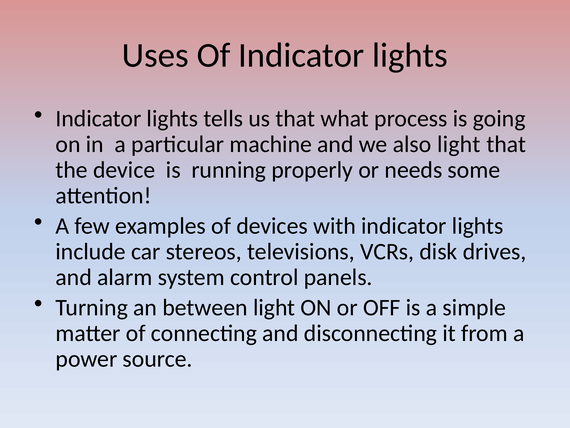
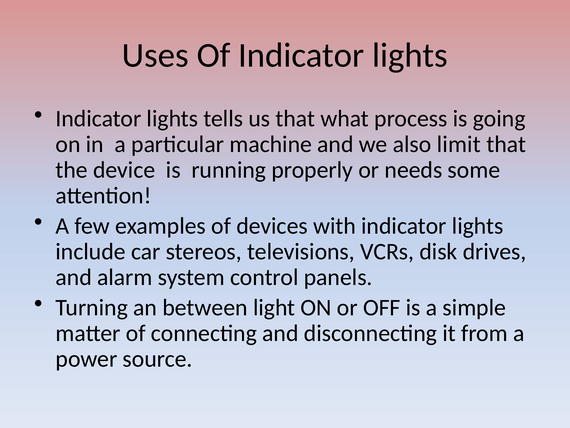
also light: light -> limit
